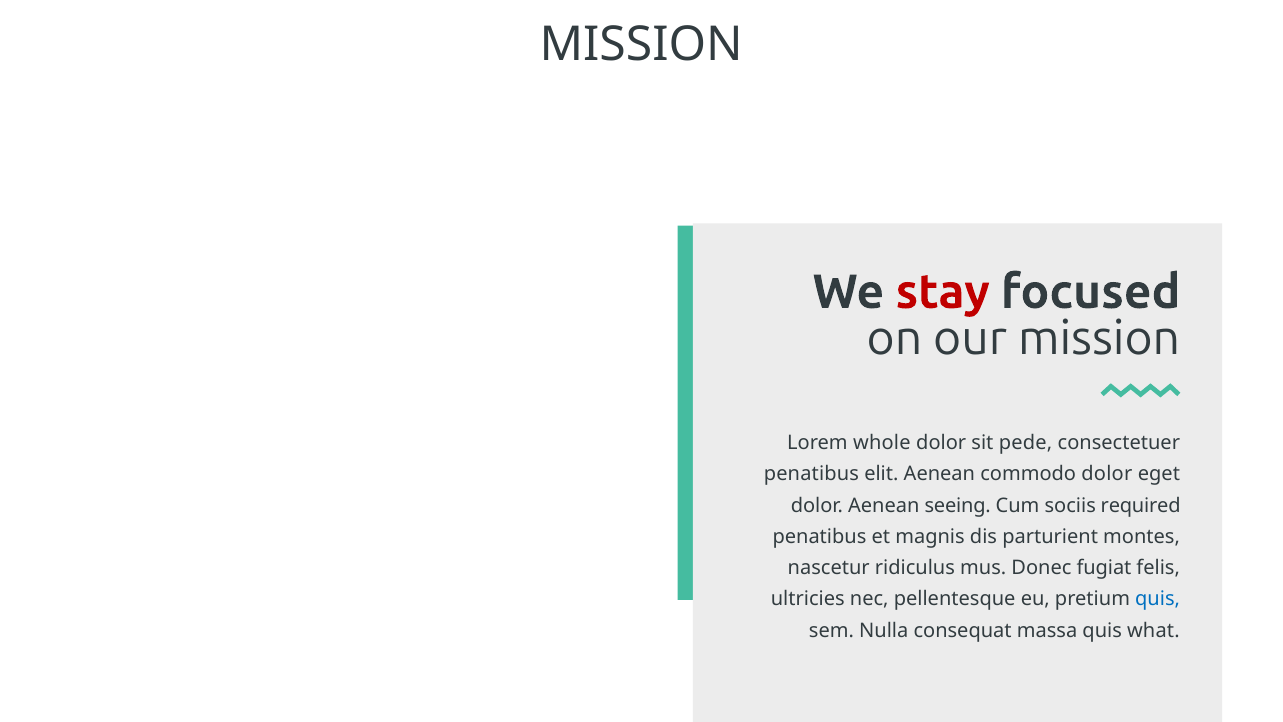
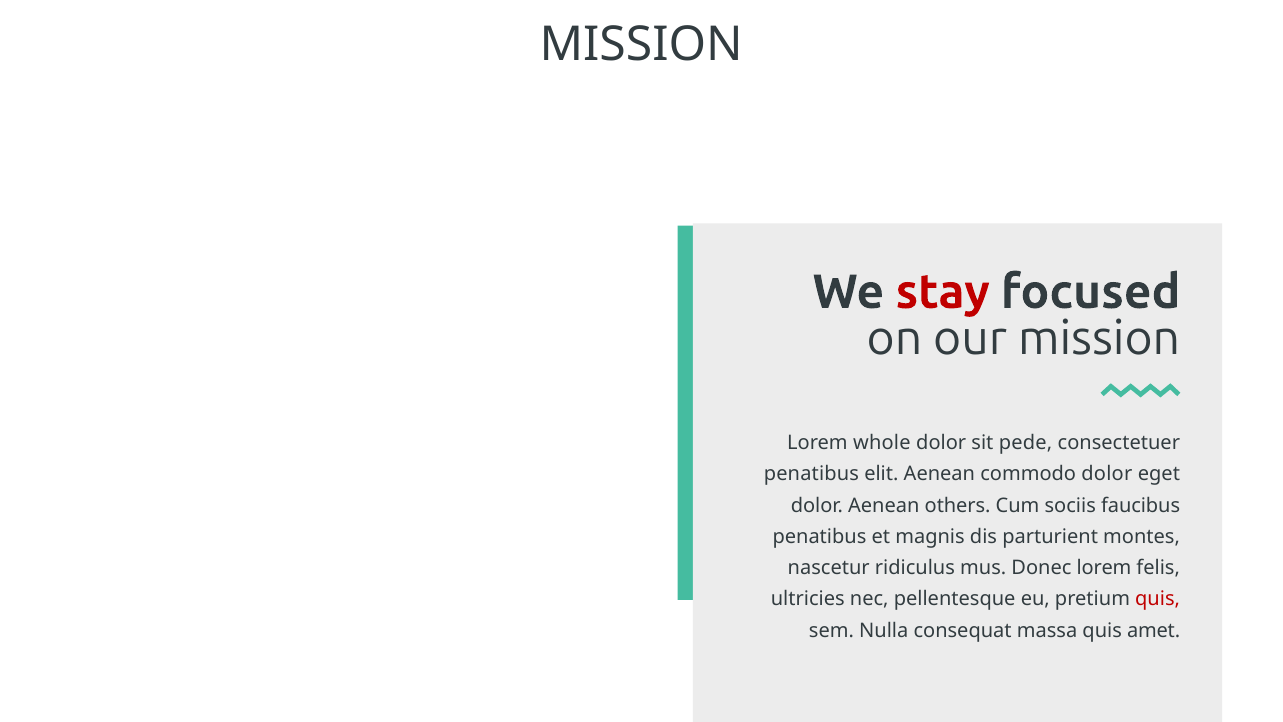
seeing: seeing -> others
required: required -> faucibus
Donec fugiat: fugiat -> lorem
quis at (1158, 599) colour: blue -> red
what: what -> amet
